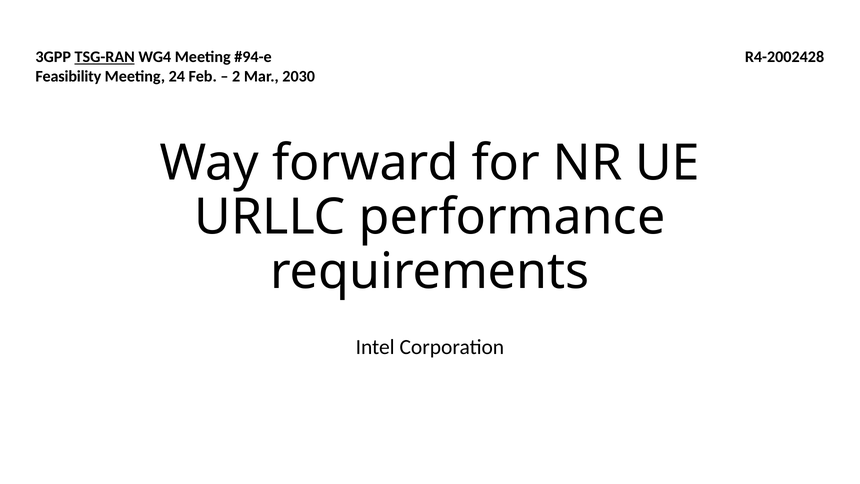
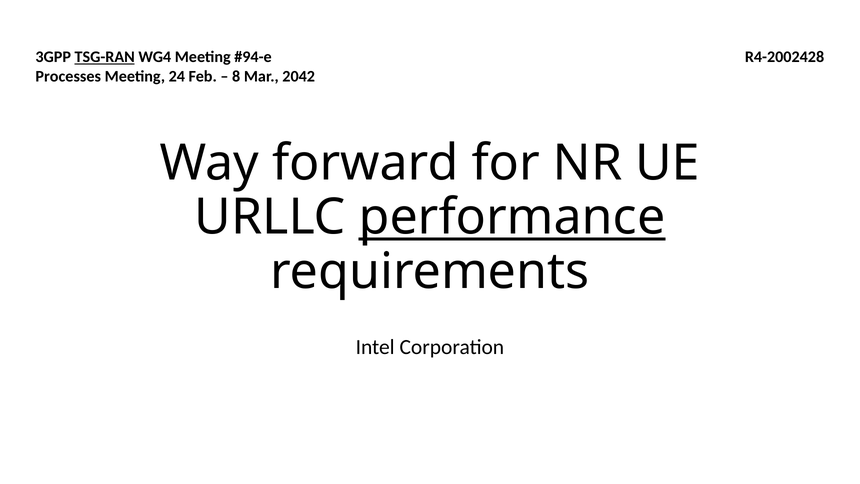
Feasibility: Feasibility -> Processes
2: 2 -> 8
2030: 2030 -> 2042
performance underline: none -> present
